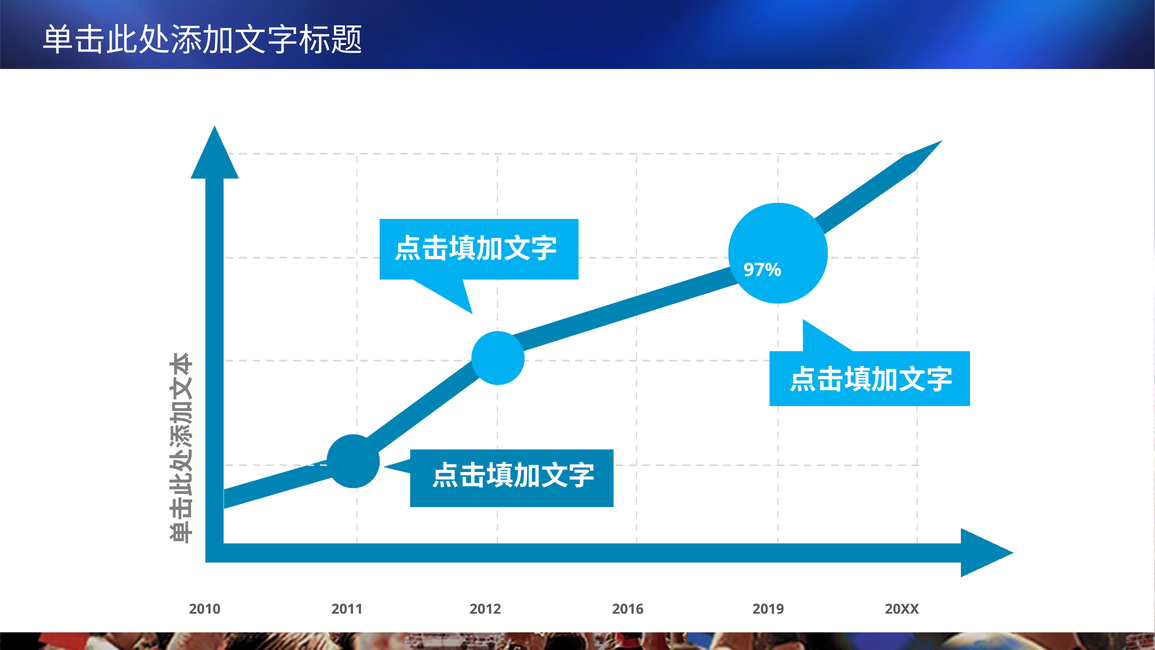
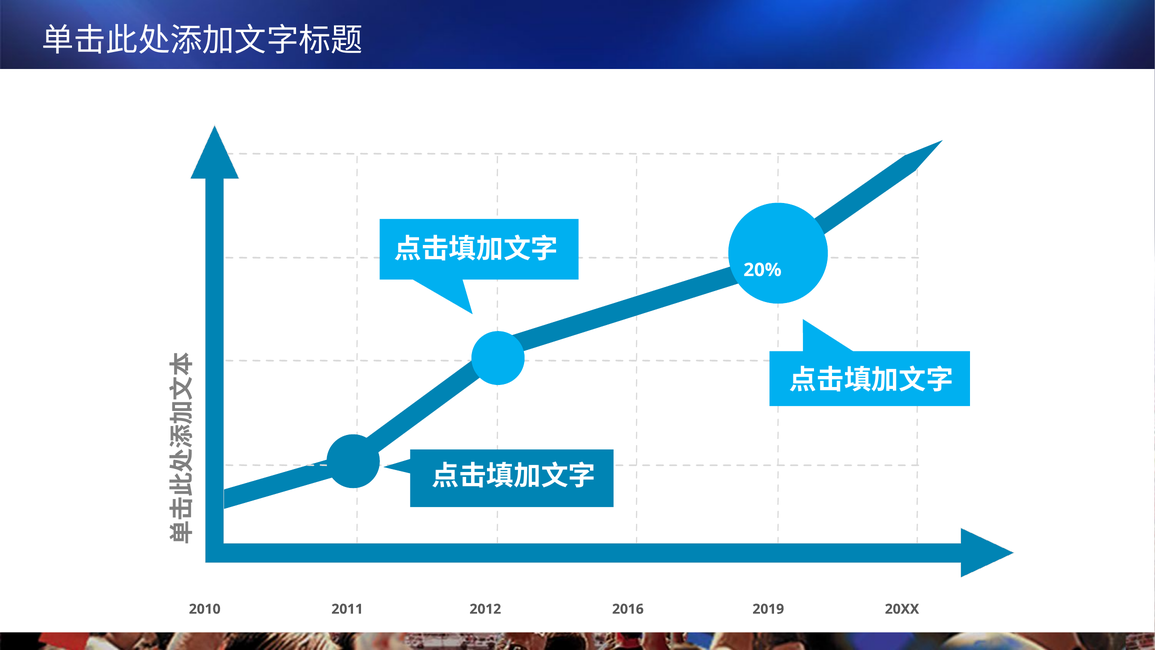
97%: 97% -> 20%
